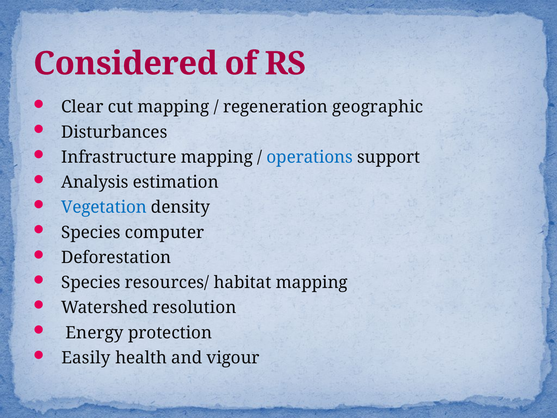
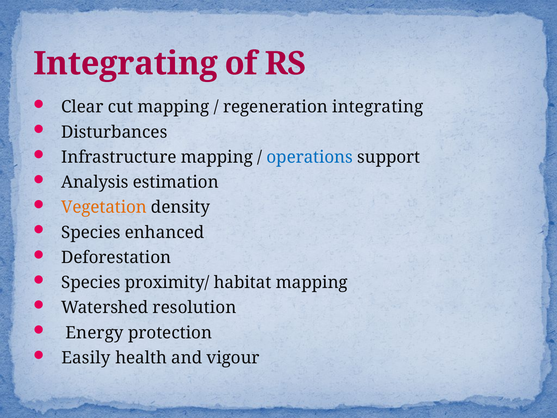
Considered at (126, 64): Considered -> Integrating
regeneration geographic: geographic -> integrating
Vegetation colour: blue -> orange
computer: computer -> enhanced
resources/: resources/ -> proximity/
